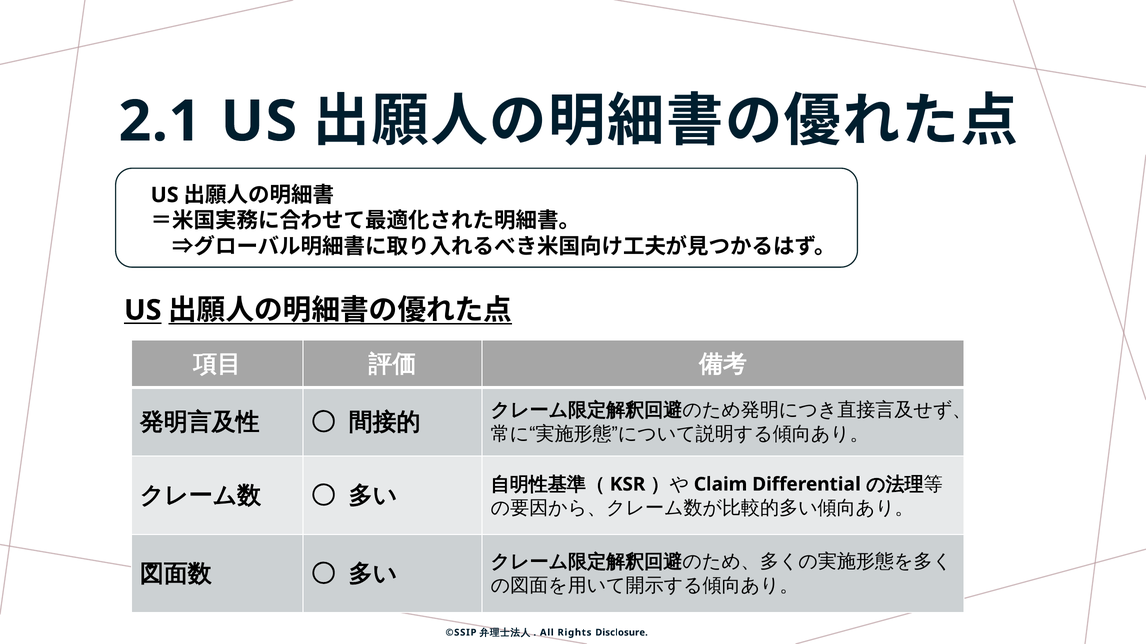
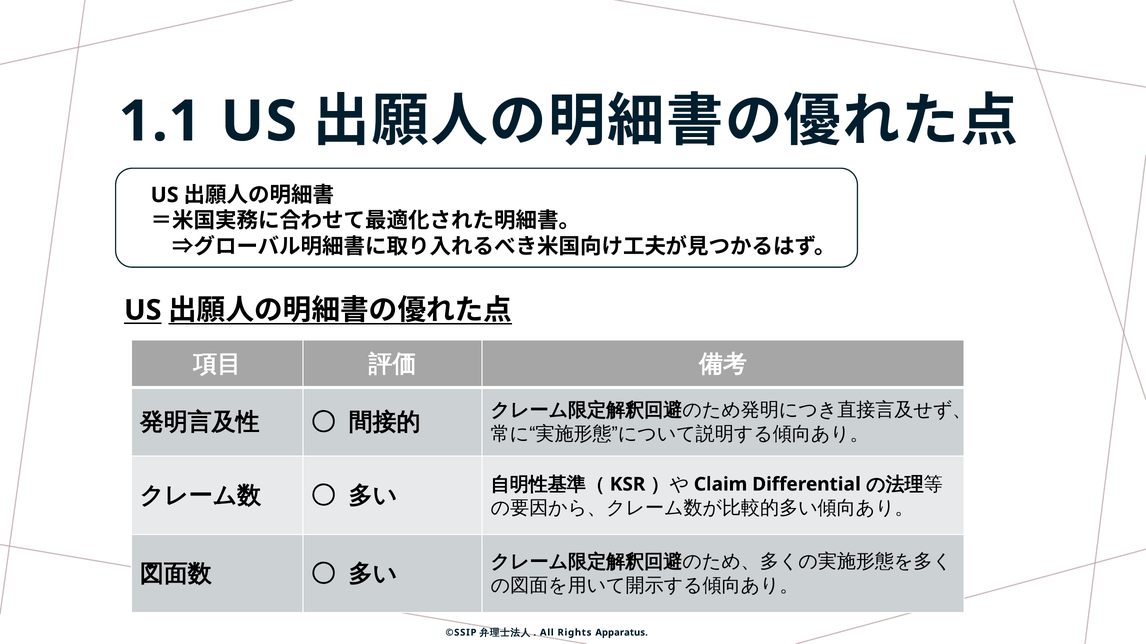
2.1: 2.1 -> 1.1
Disclosure: Disclosure -> Apparatus
